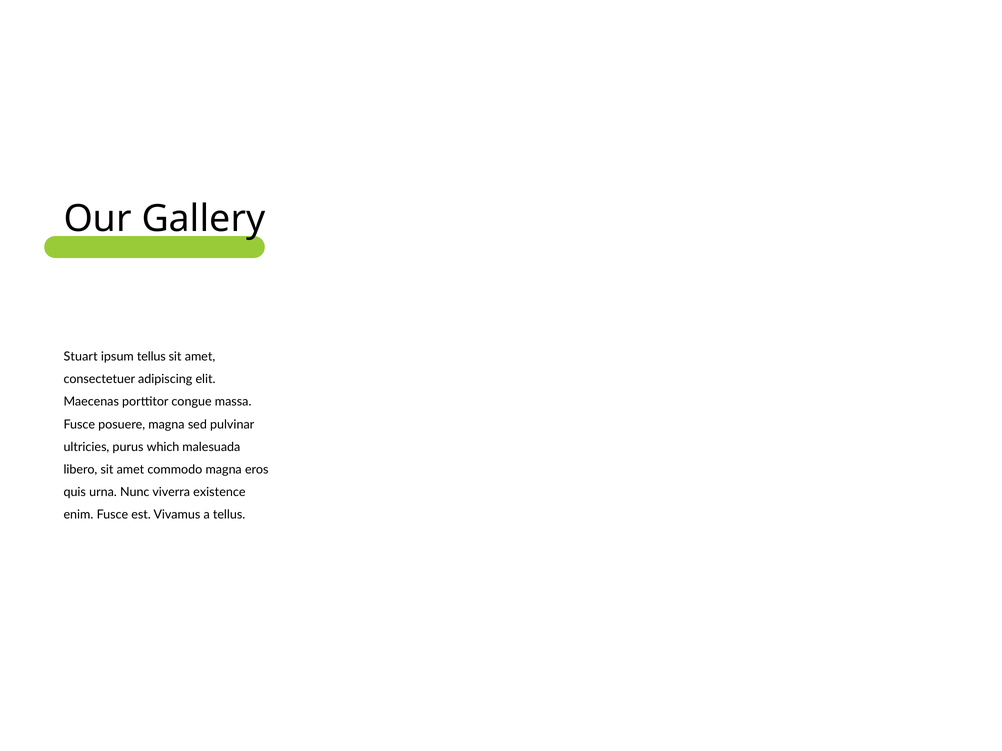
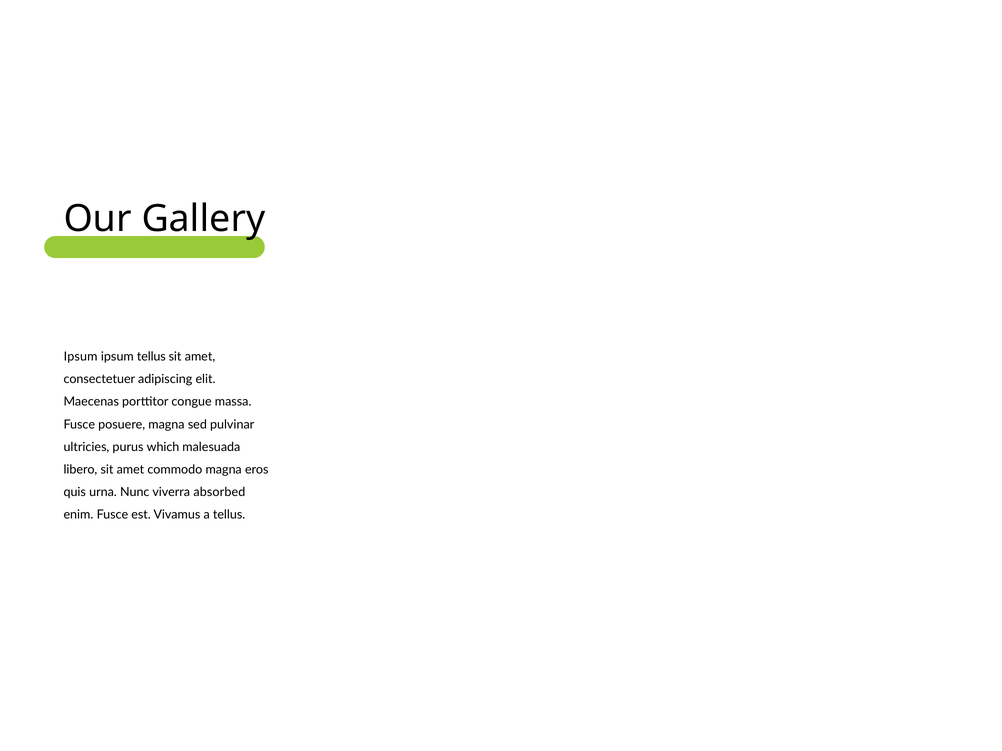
Stuart at (81, 357): Stuart -> Ipsum
existence: existence -> absorbed
